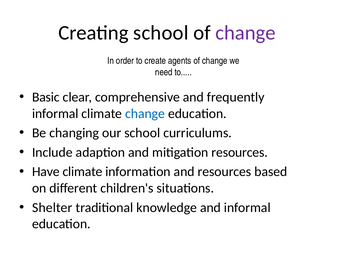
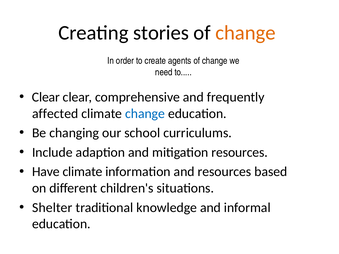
Creating school: school -> stories
change at (246, 33) colour: purple -> orange
Basic at (46, 97): Basic -> Clear
informal at (55, 114): informal -> affected
